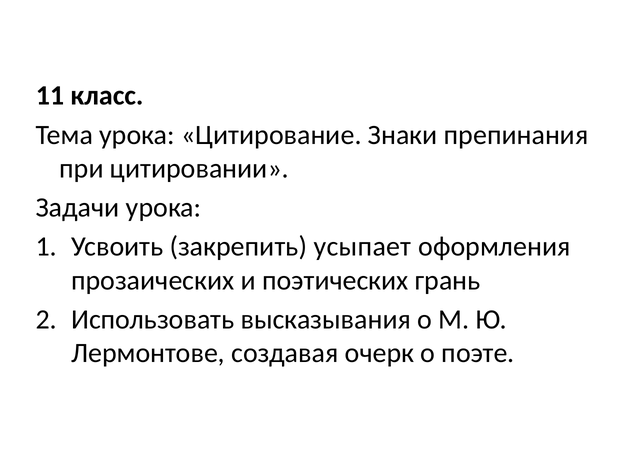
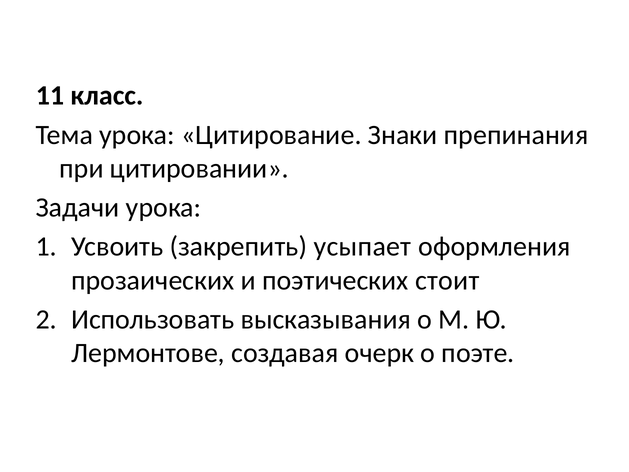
грань: грань -> стоит
